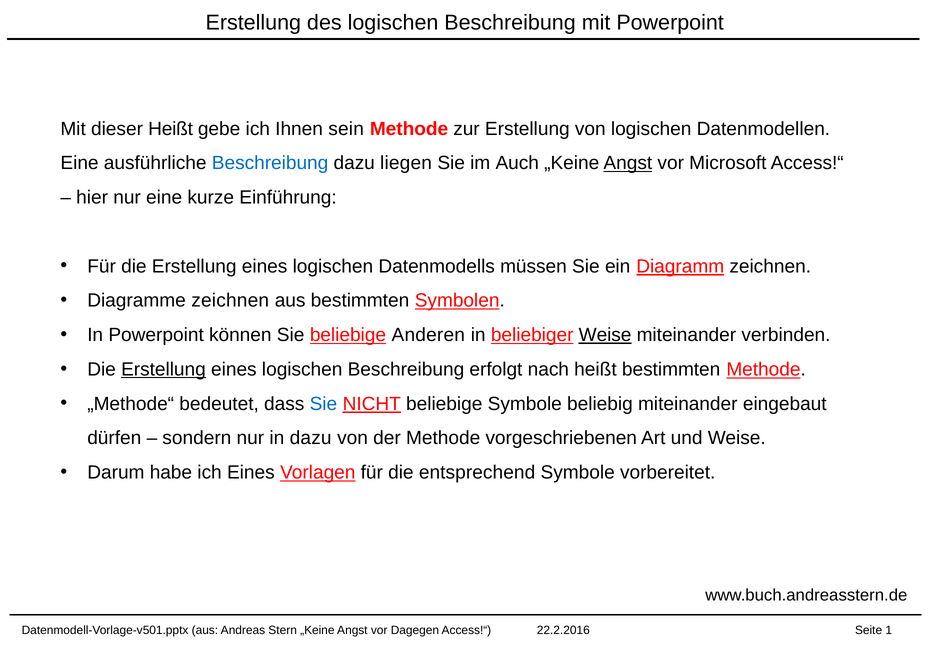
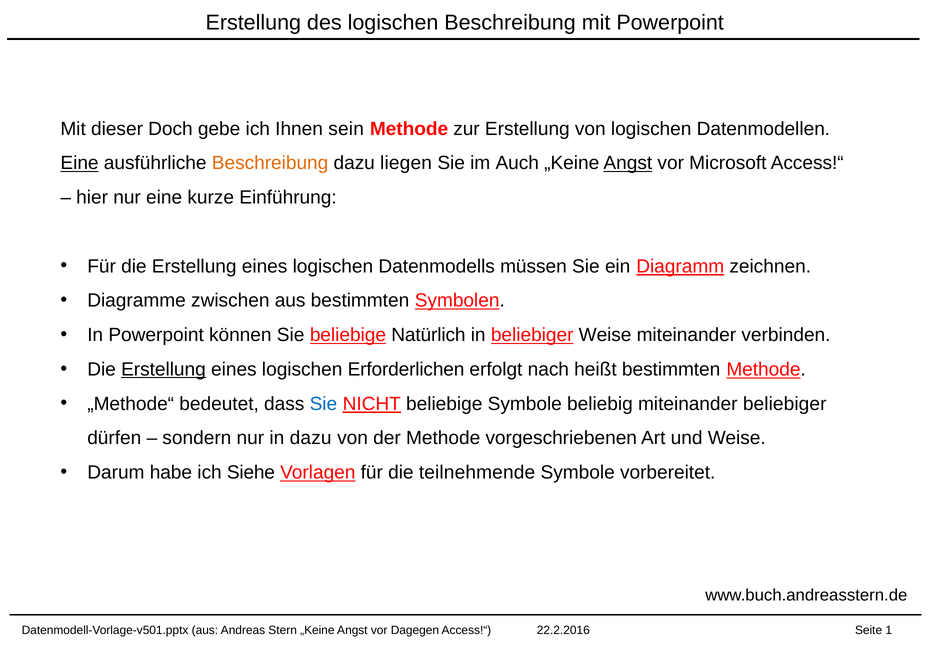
dieser Heißt: Heißt -> Doch
Eine at (80, 163) underline: none -> present
Beschreibung at (270, 163) colour: blue -> orange
Diagramme zeichnen: zeichnen -> zwischen
Anderen: Anderen -> Natürlich
Weise at (605, 335) underline: present -> none
eines logischen Beschreibung: Beschreibung -> Erforderlichen
miteinander eingebaut: eingebaut -> beliebiger
ich Eines: Eines -> Siehe
entsprechend: entsprechend -> teilnehmende
